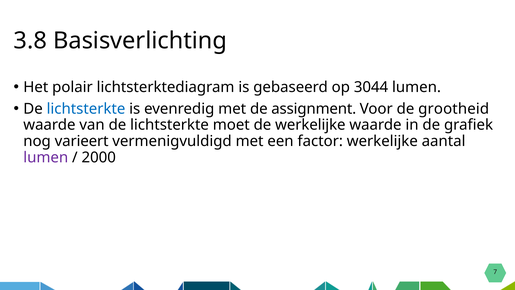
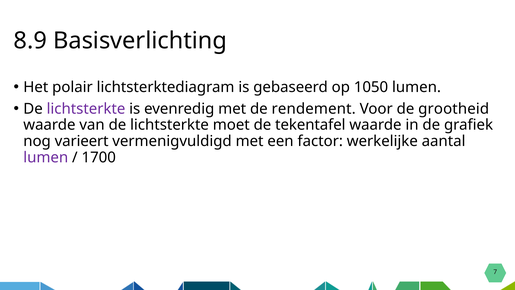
3.8: 3.8 -> 8.9
3044: 3044 -> 1050
lichtsterkte at (86, 109) colour: blue -> purple
assignment: assignment -> rendement
de werkelijke: werkelijke -> tekentafel
2000: 2000 -> 1700
